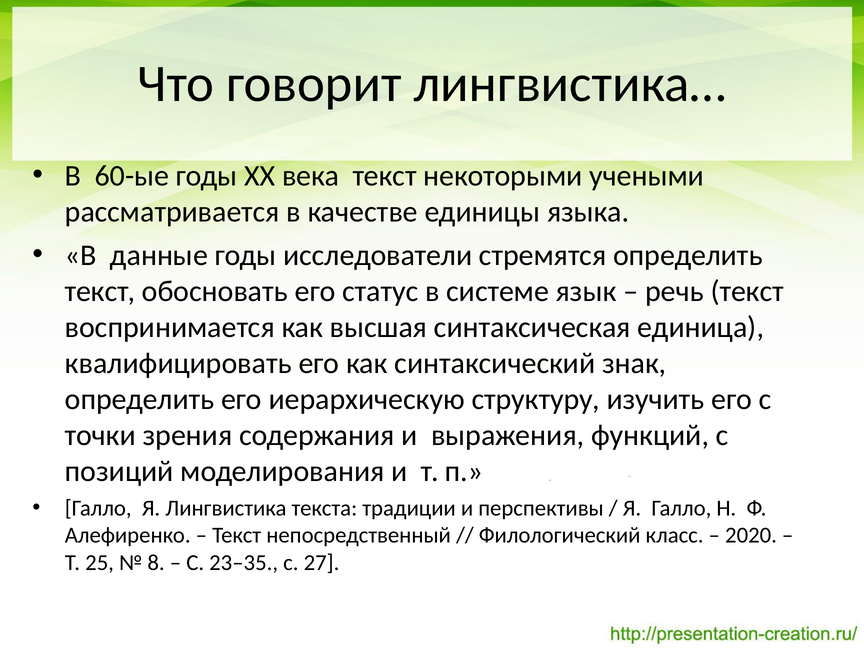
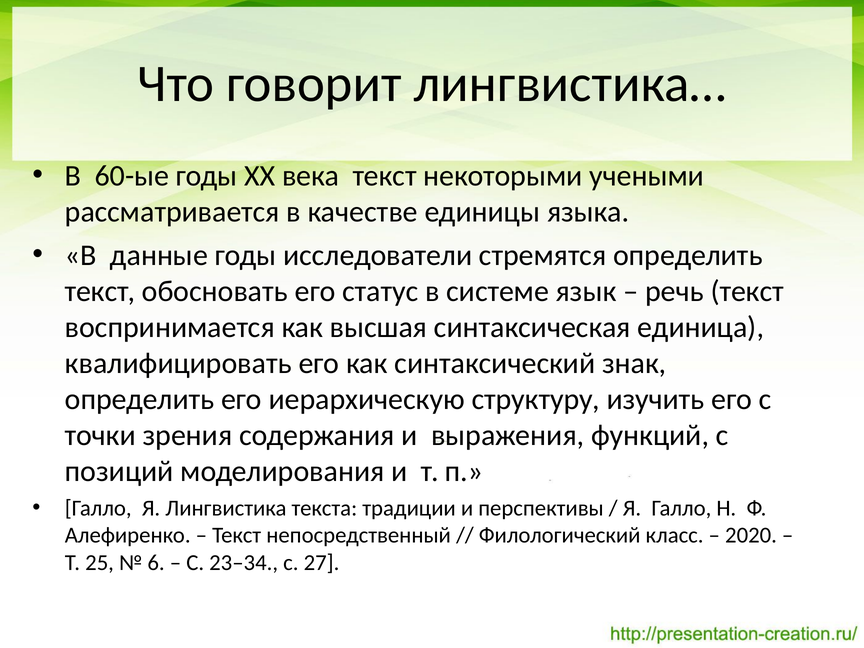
8: 8 -> 6
23–35: 23–35 -> 23–34
